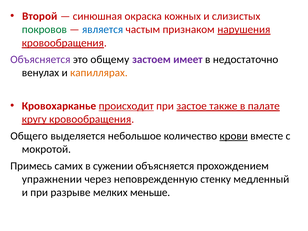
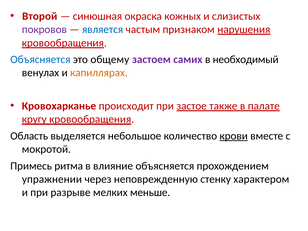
покровов colour: green -> purple
Объясняется at (40, 59) colour: purple -> blue
имеет: имеет -> самих
недостаточно: недостаточно -> необходимый
происходит underline: present -> none
Общего: Общего -> Область
самих: самих -> ритма
сужении: сужении -> влияние
медленный: медленный -> характером
